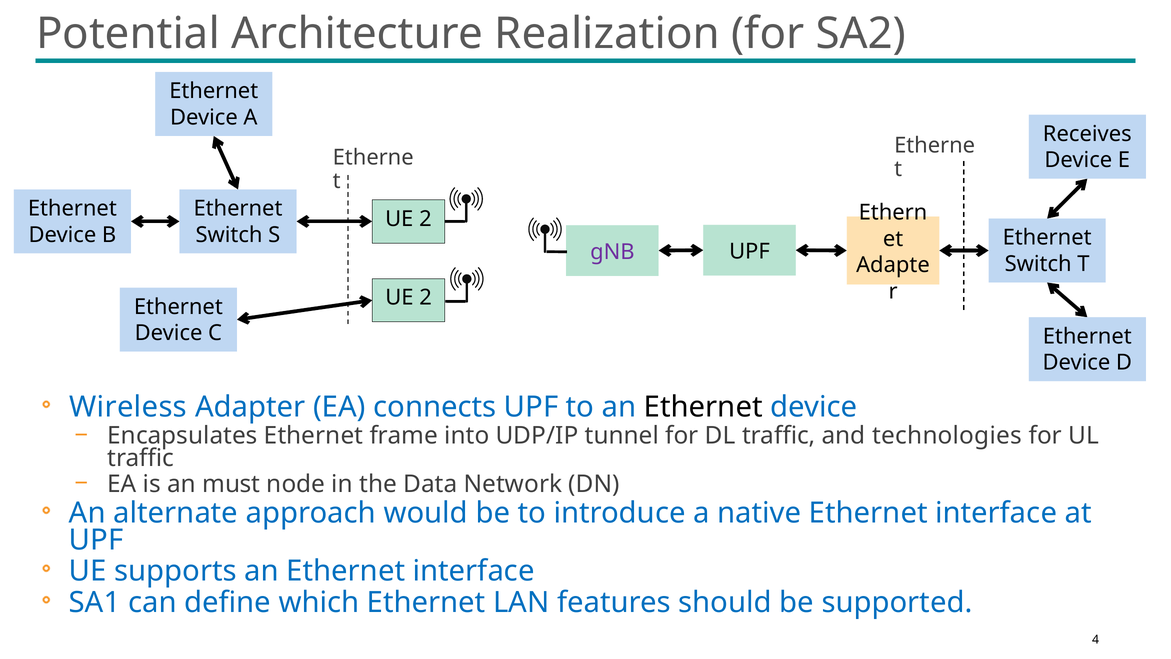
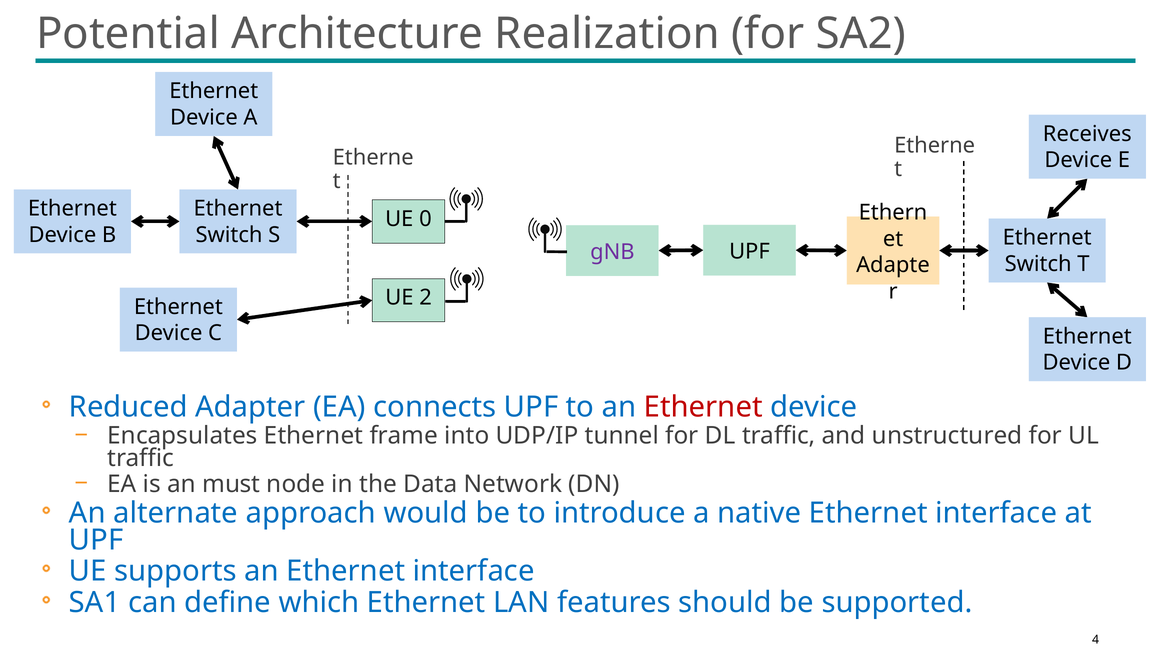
2 at (425, 219): 2 -> 0
Wireless: Wireless -> Reduced
Ethernet at (703, 407) colour: black -> red
technologies: technologies -> unstructured
